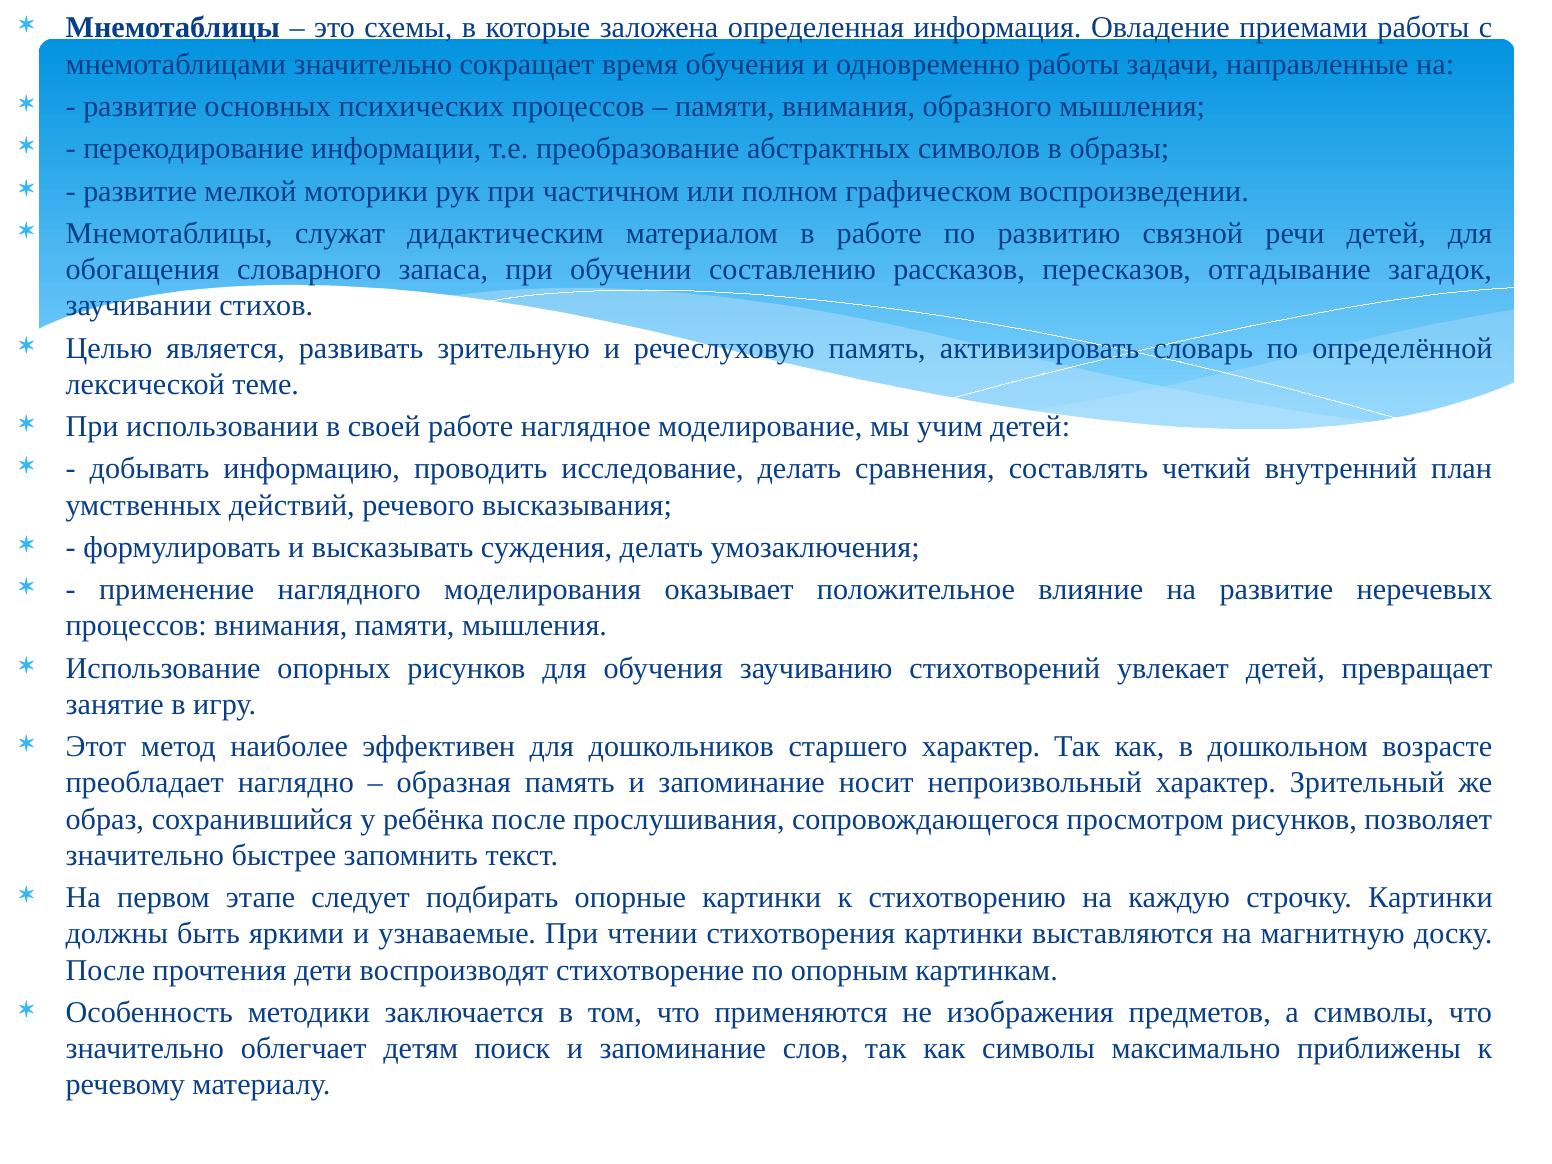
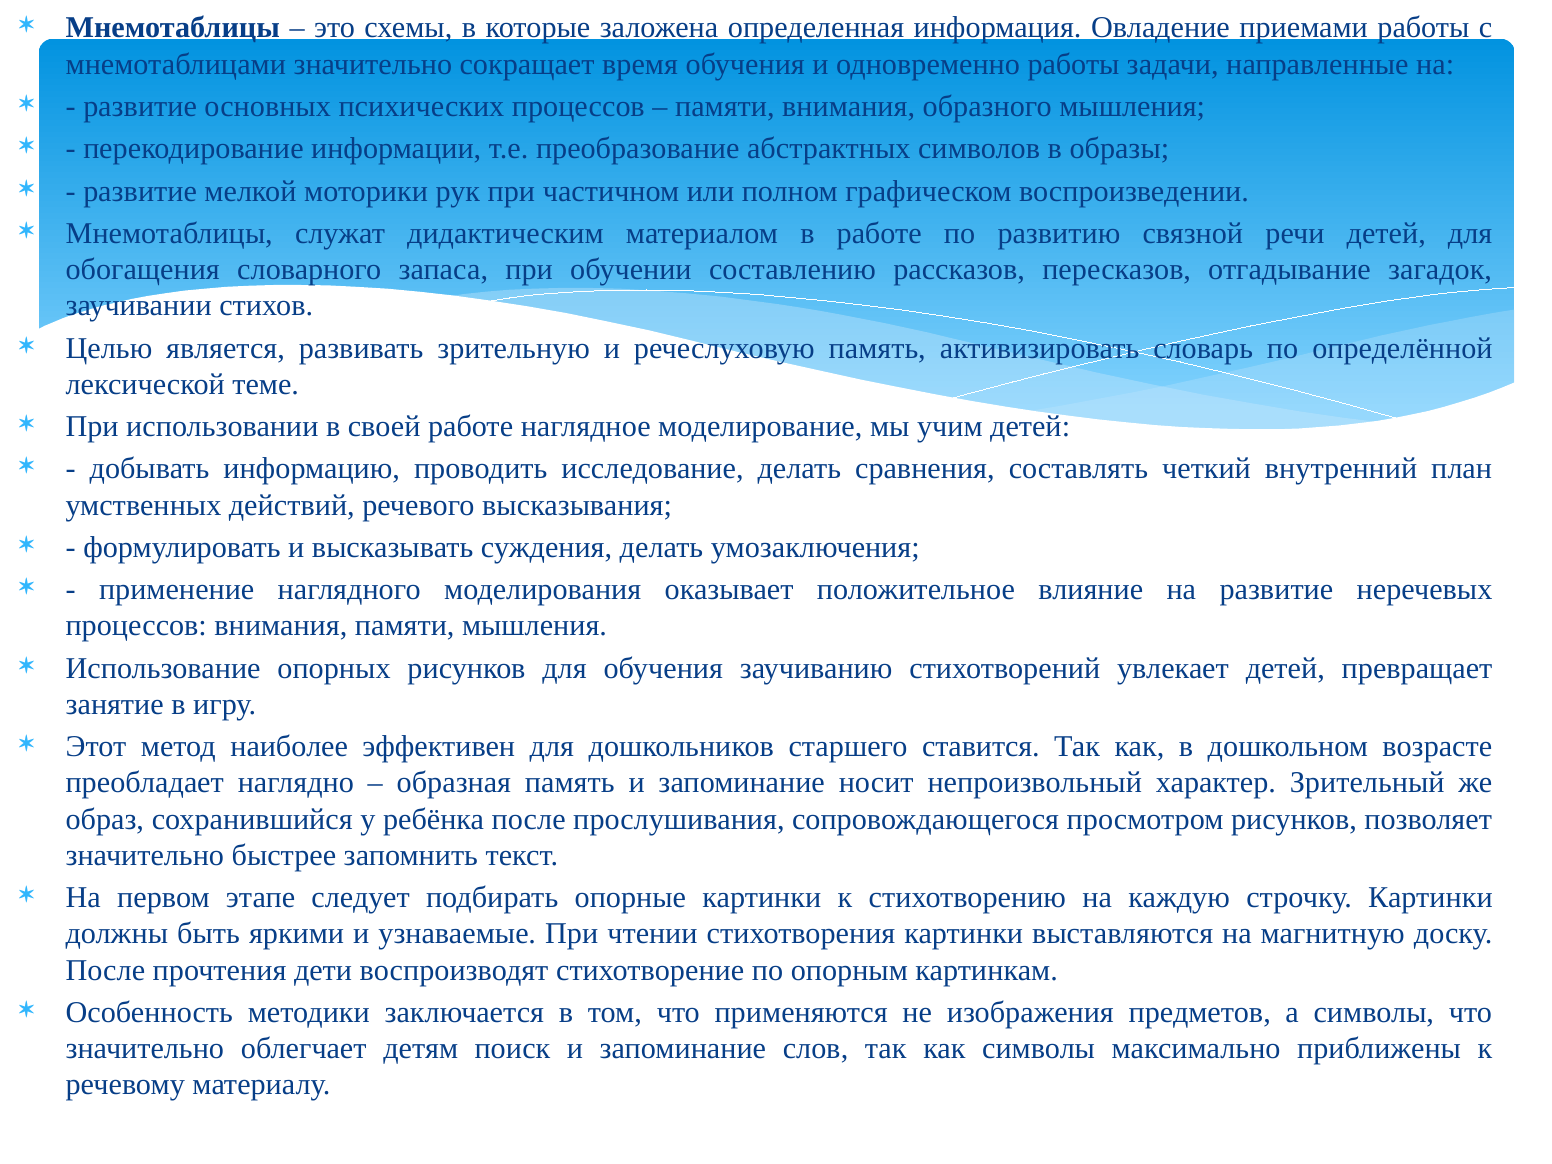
старшего характер: характер -> ставится
